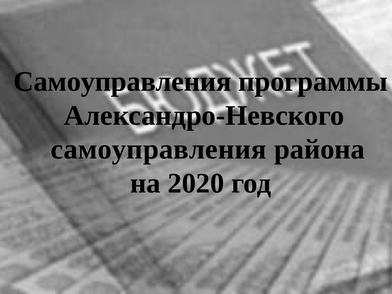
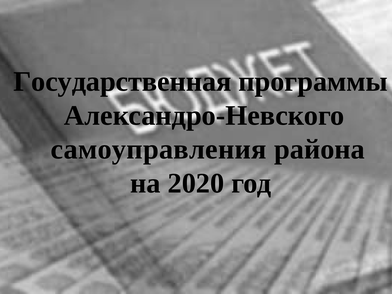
Самоуправления at (122, 81): Самоуправления -> Государственная
